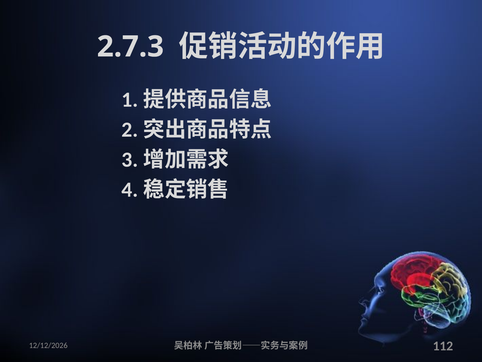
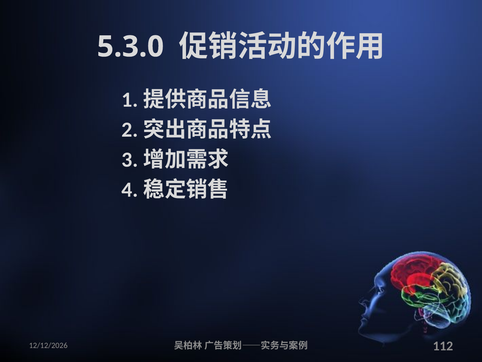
2.7.3: 2.7.3 -> 5.3.0
